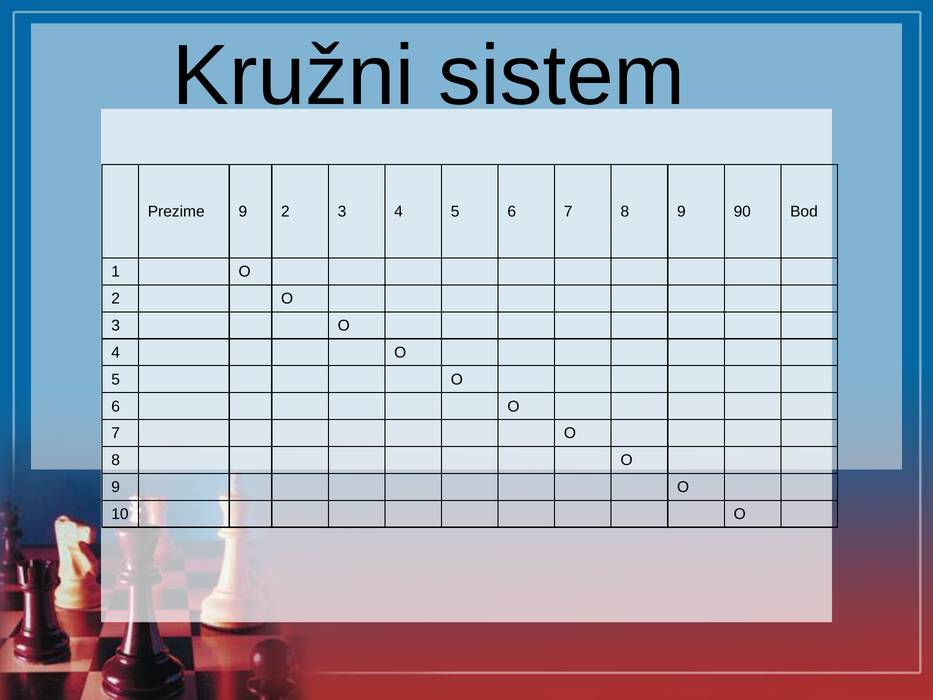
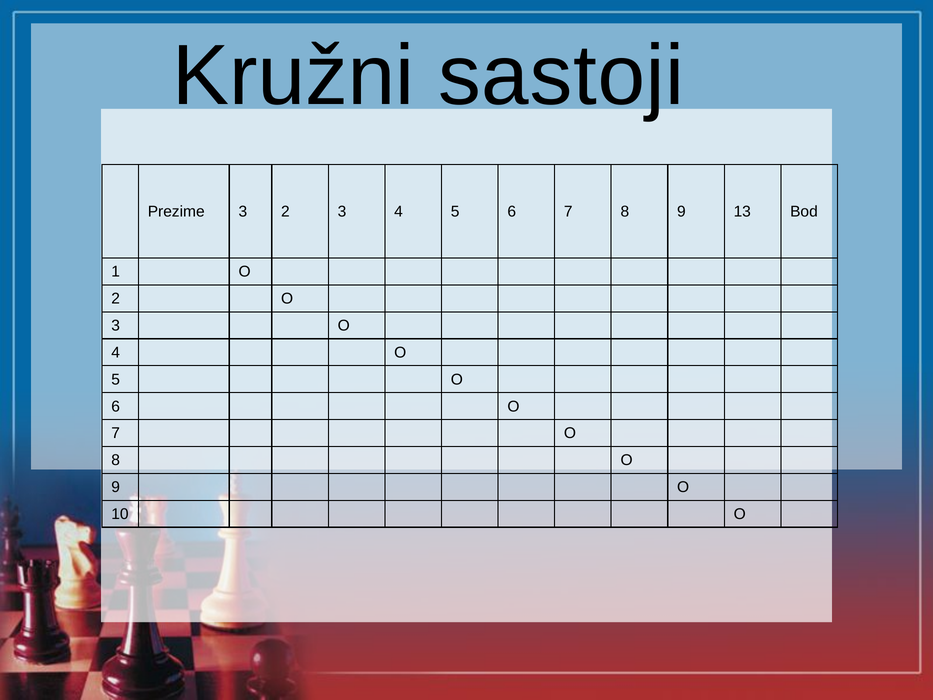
sistem: sistem -> sastoji
Prezime 9: 9 -> 3
90: 90 -> 13
